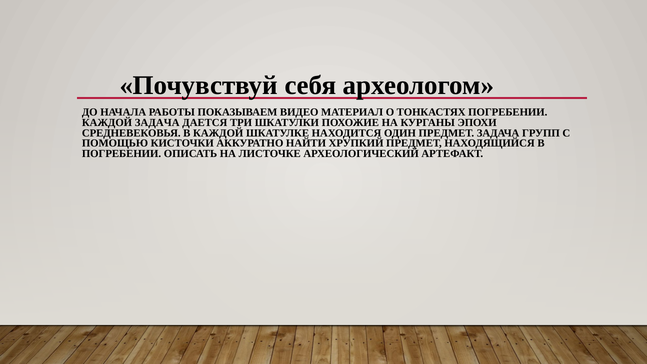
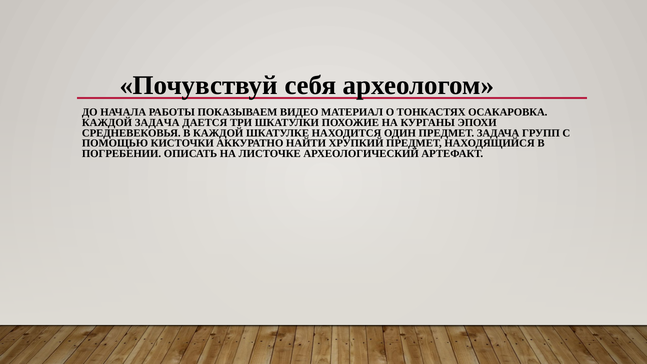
ТОНКАСТЯХ ПОГРЕБЕНИИ: ПОГРЕБЕНИИ -> ОСАКАРОВКА
